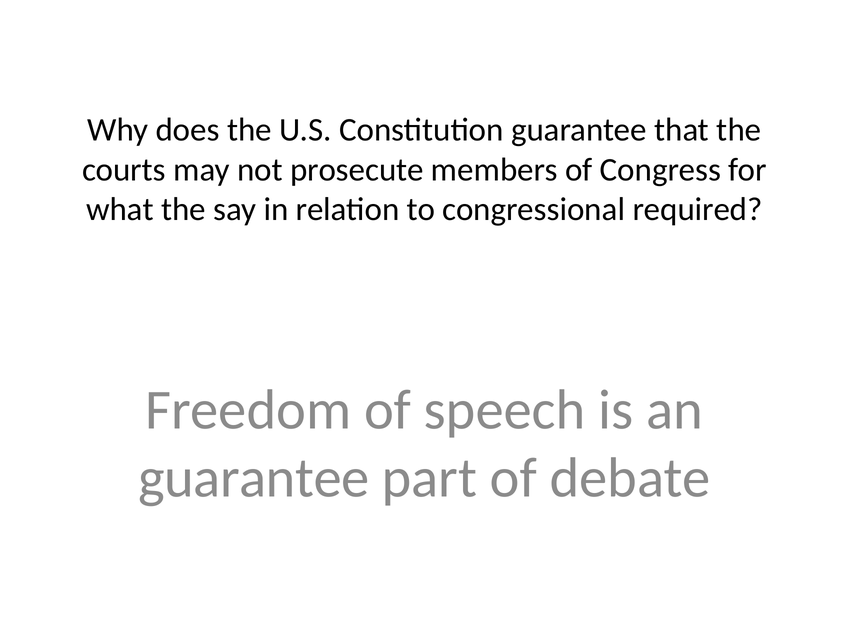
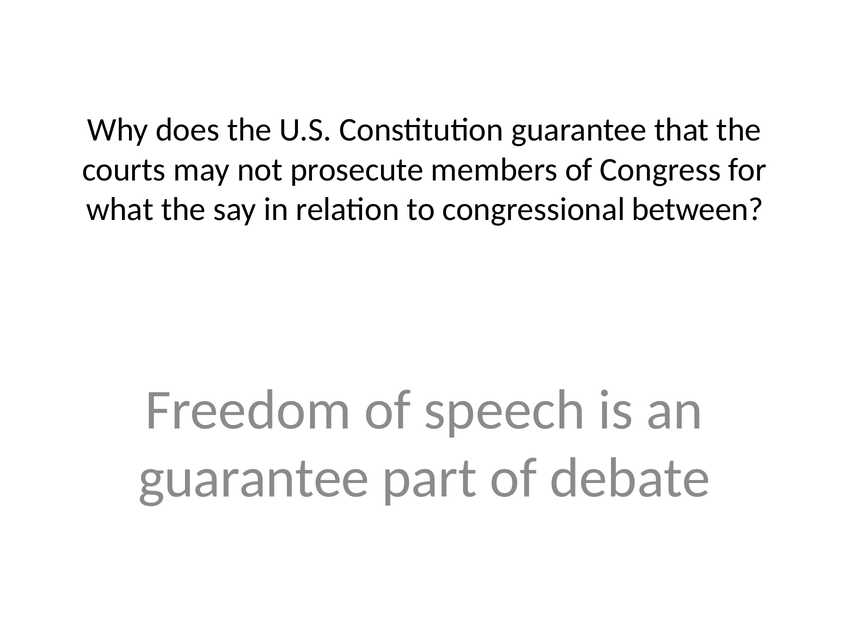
required: required -> between
